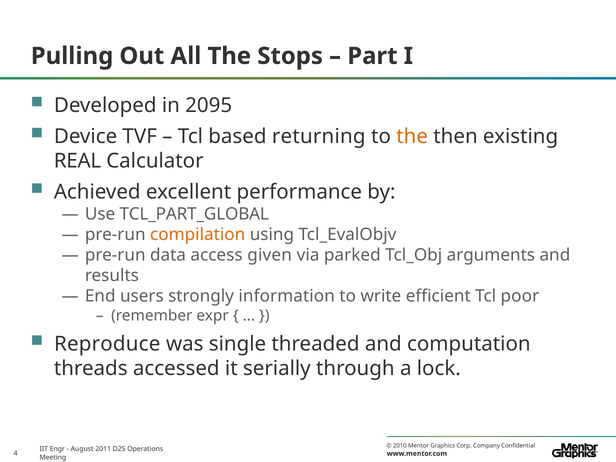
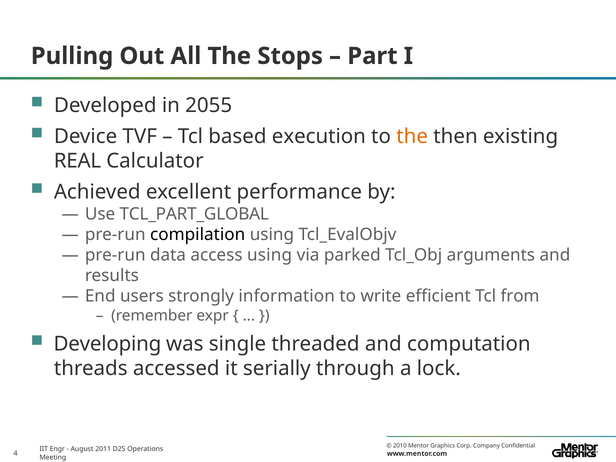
2095: 2095 -> 2055
returning: returning -> execution
compilation colour: orange -> black
access given: given -> using
poor: poor -> from
Reproduce: Reproduce -> Developing
